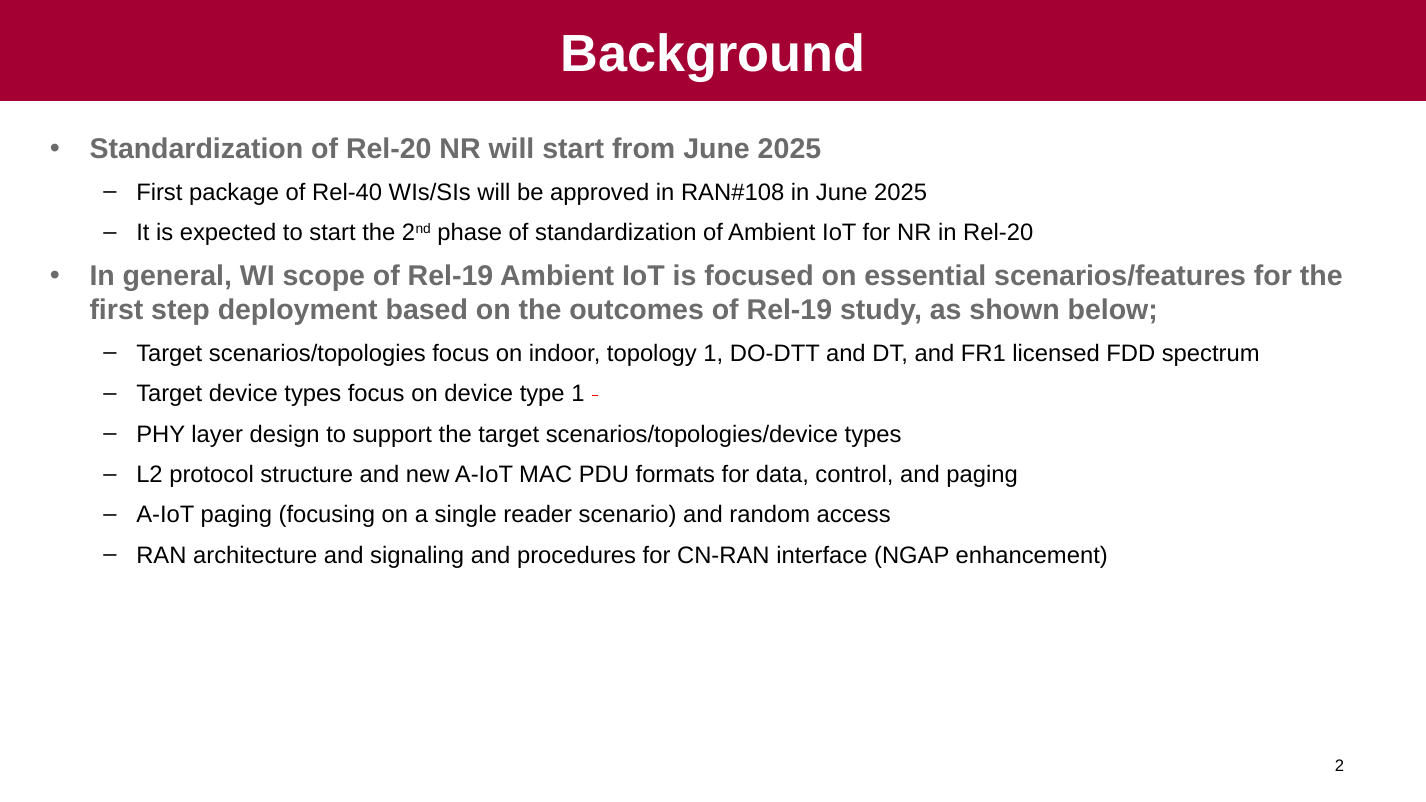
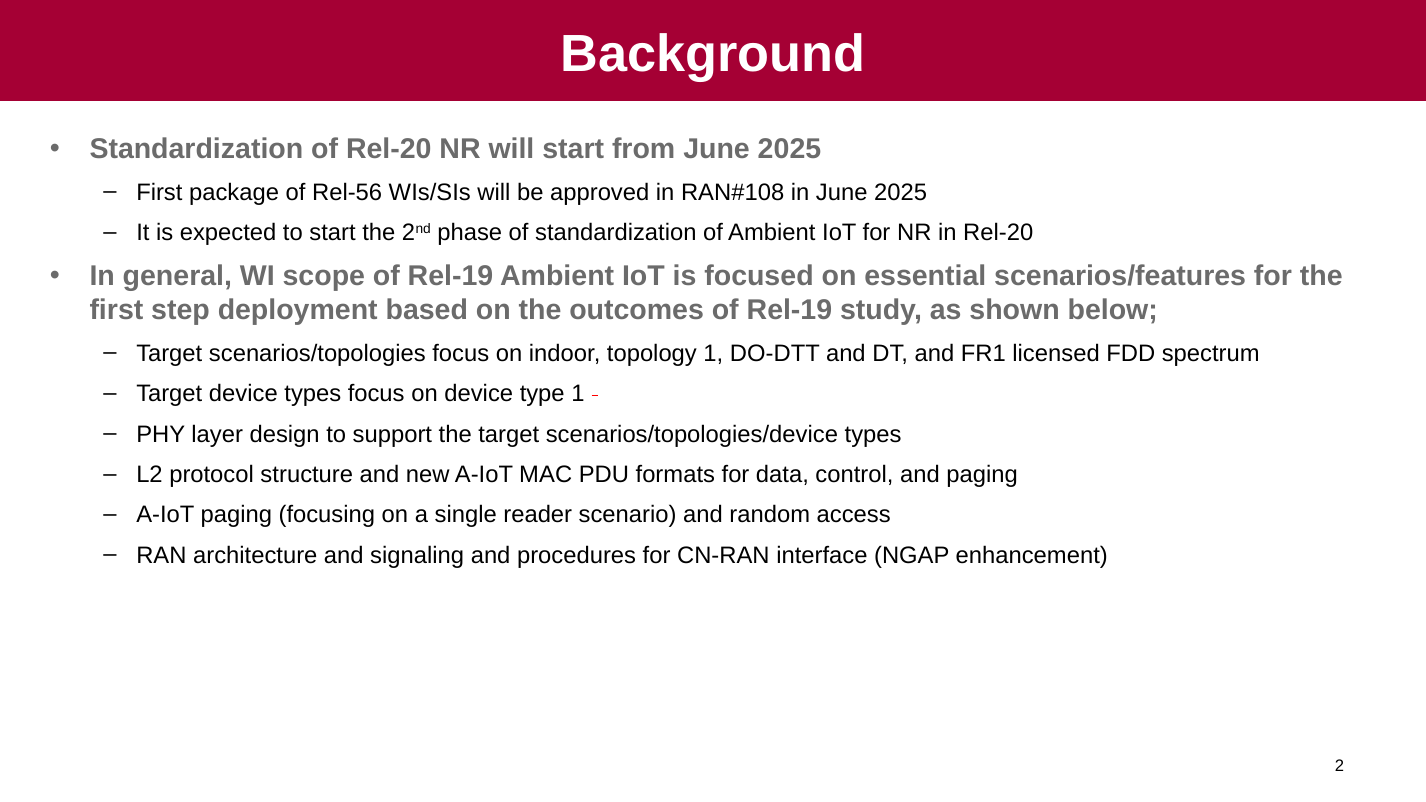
Rel-40: Rel-40 -> Rel-56
